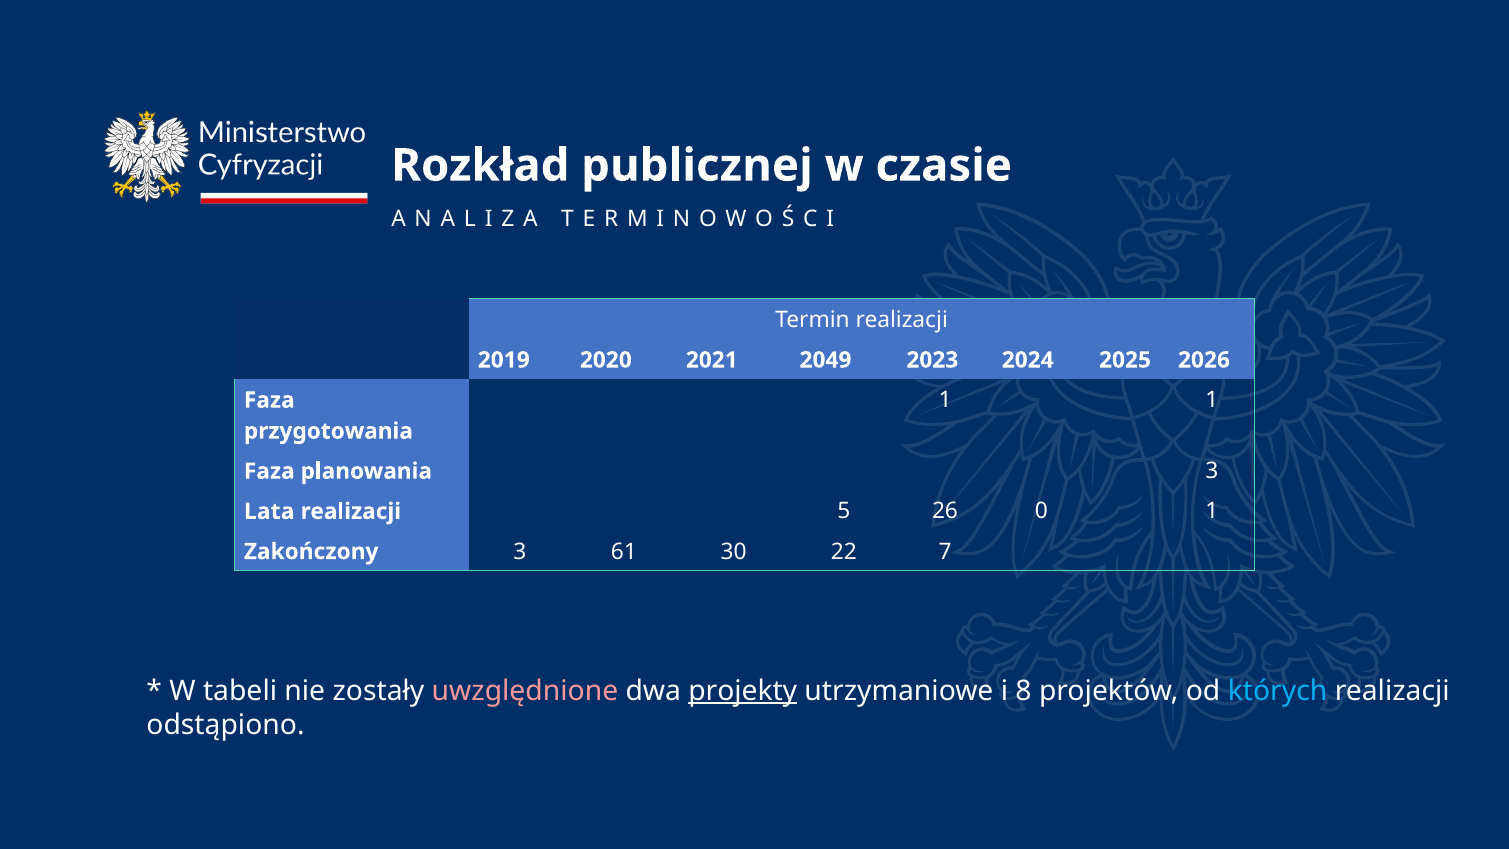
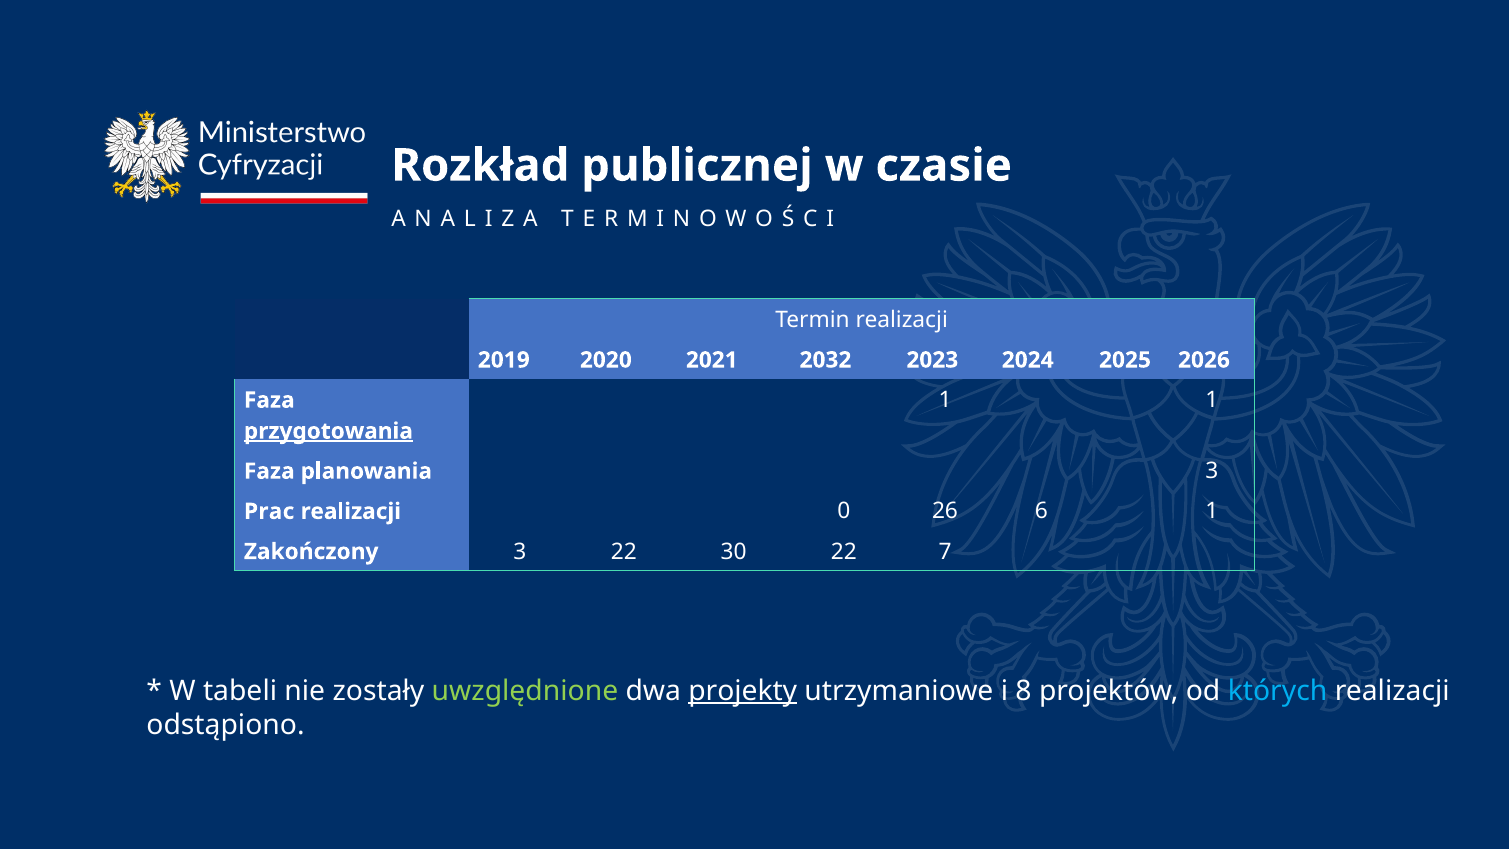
2049: 2049 -> 2032
przygotowania underline: none -> present
Lata: Lata -> Prac
5: 5 -> 0
0: 0 -> 6
3 61: 61 -> 22
uwzględnione colour: pink -> light green
